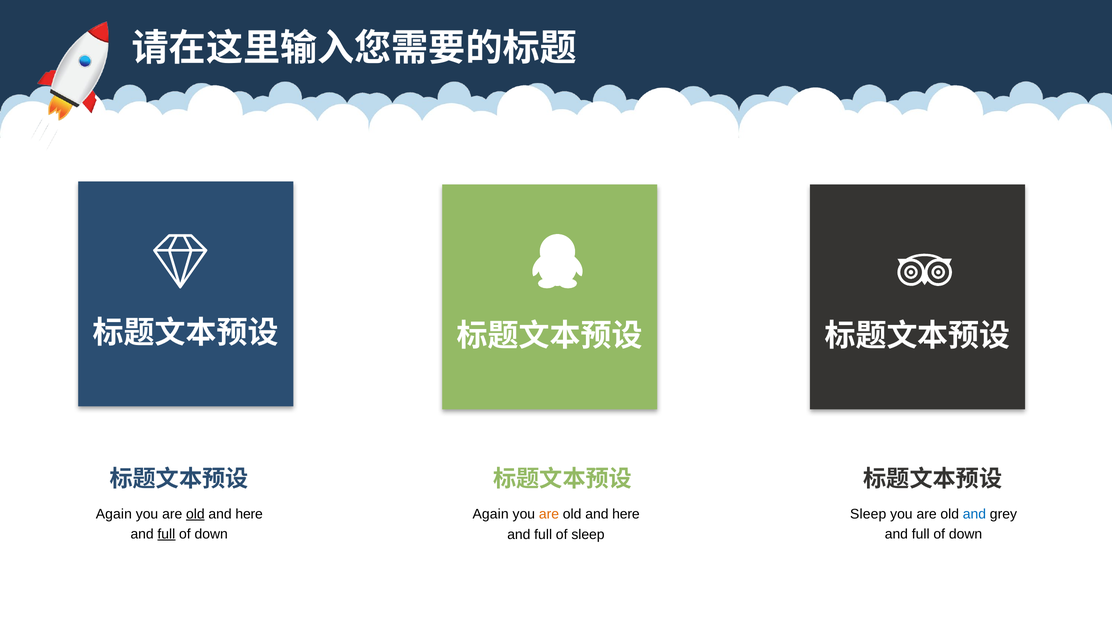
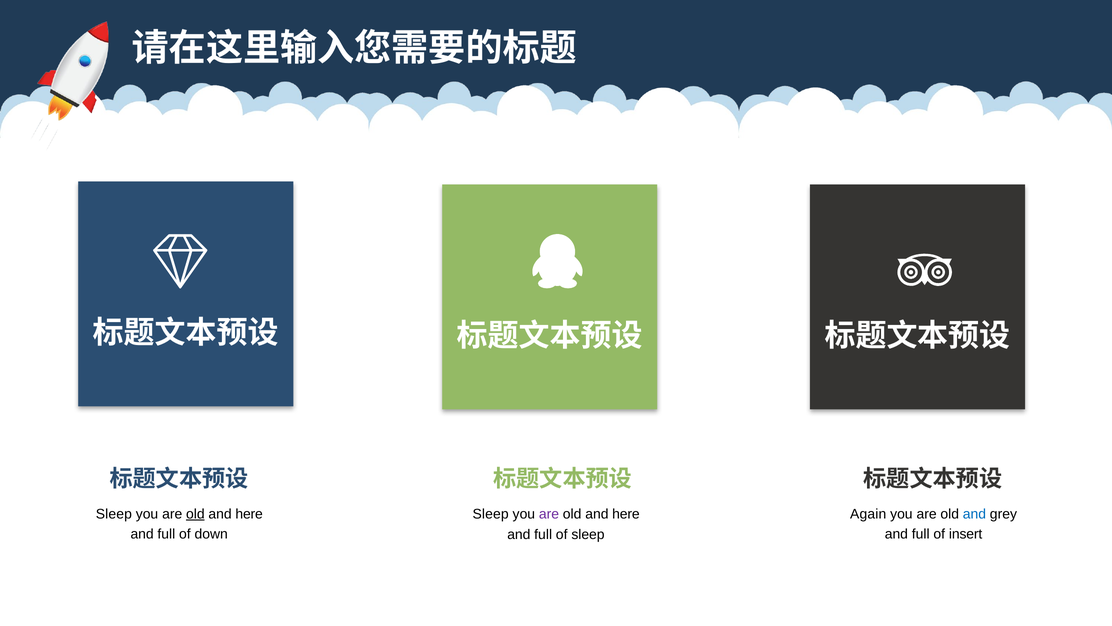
Again at (114, 514): Again -> Sleep
Sleep at (868, 514): Sleep -> Again
Again at (491, 514): Again -> Sleep
are at (549, 514) colour: orange -> purple
full at (166, 534) underline: present -> none
down at (966, 534): down -> insert
